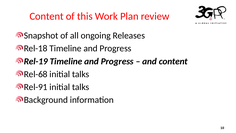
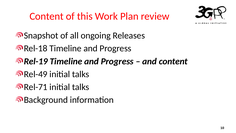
Rel-68: Rel-68 -> Rel-49
Rel-91: Rel-91 -> Rel-71
